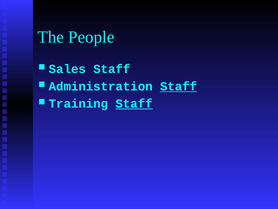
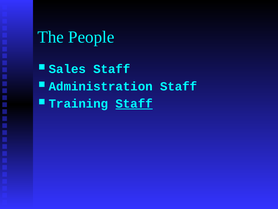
Staff at (179, 86) underline: present -> none
